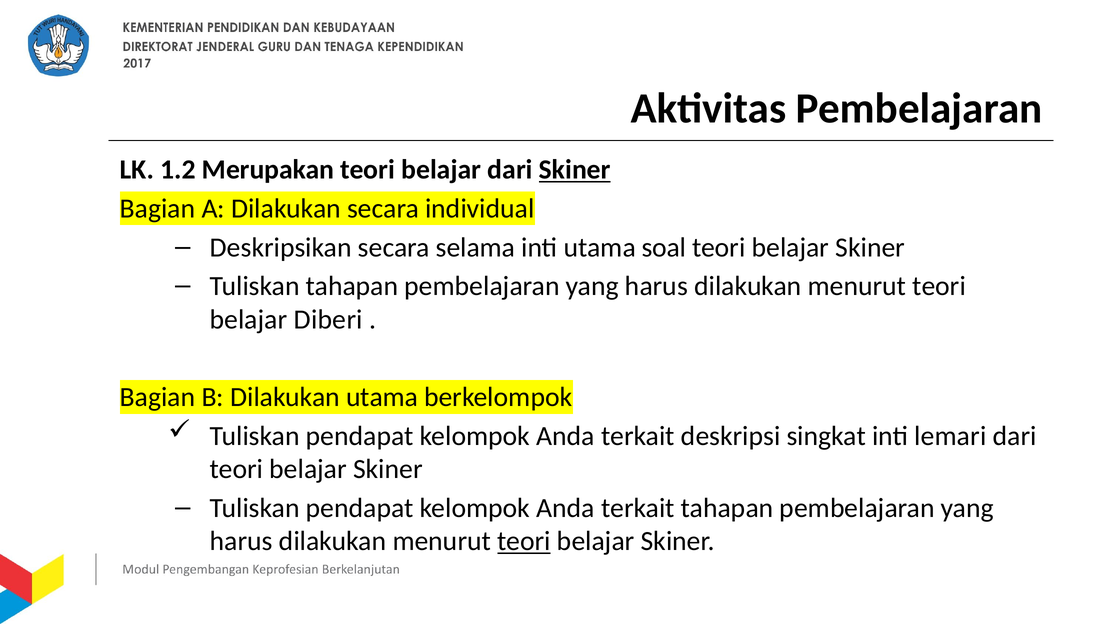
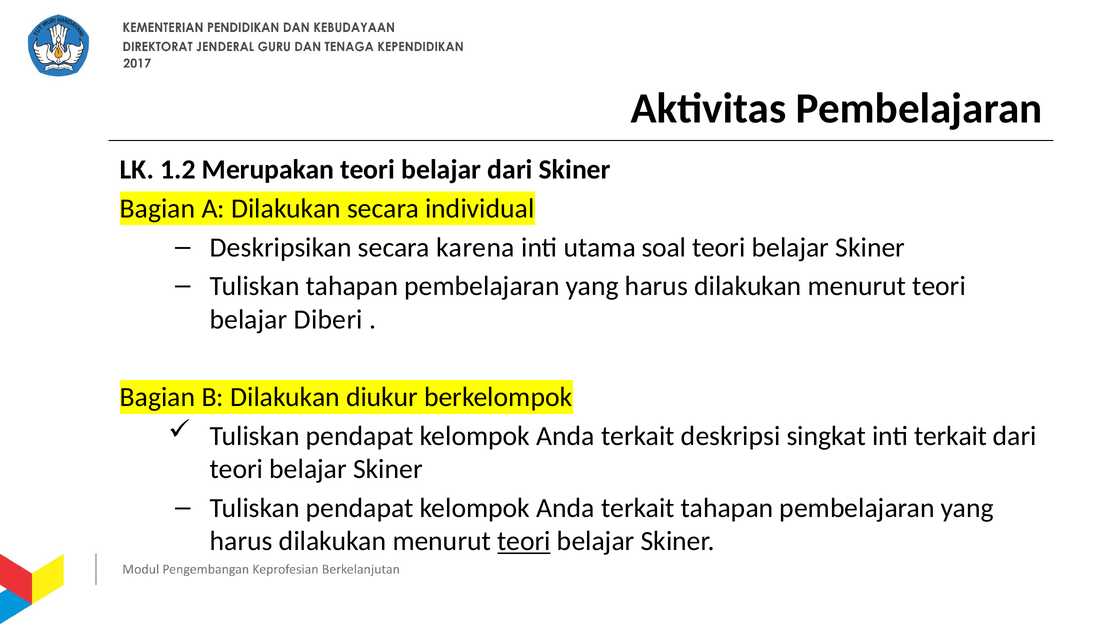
Skiner at (575, 170) underline: present -> none
selama: selama -> karena
Dilakukan utama: utama -> diukur
inti lemari: lemari -> terkait
